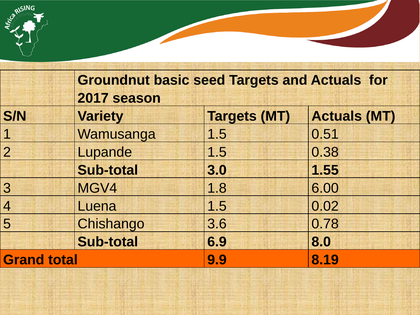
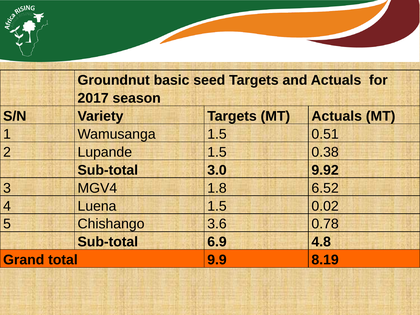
1.55: 1.55 -> 9.92
6.00: 6.00 -> 6.52
8.0: 8.0 -> 4.8
